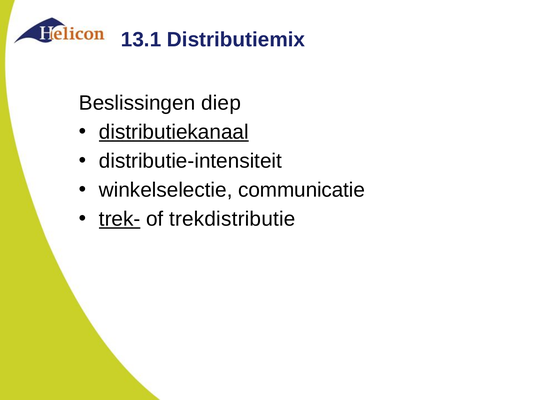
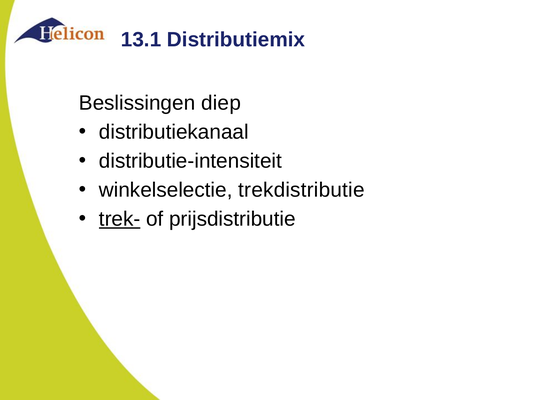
distributiekanaal underline: present -> none
communicatie: communicatie -> trekdistributie
trekdistributie: trekdistributie -> prijsdistributie
